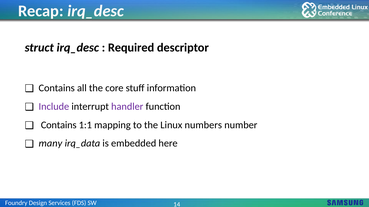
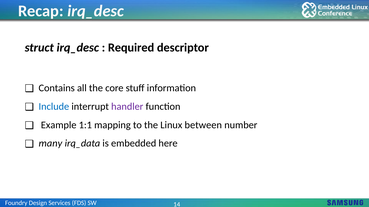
Include colour: purple -> blue
Contains at (59, 125): Contains -> Example
numbers: numbers -> between
